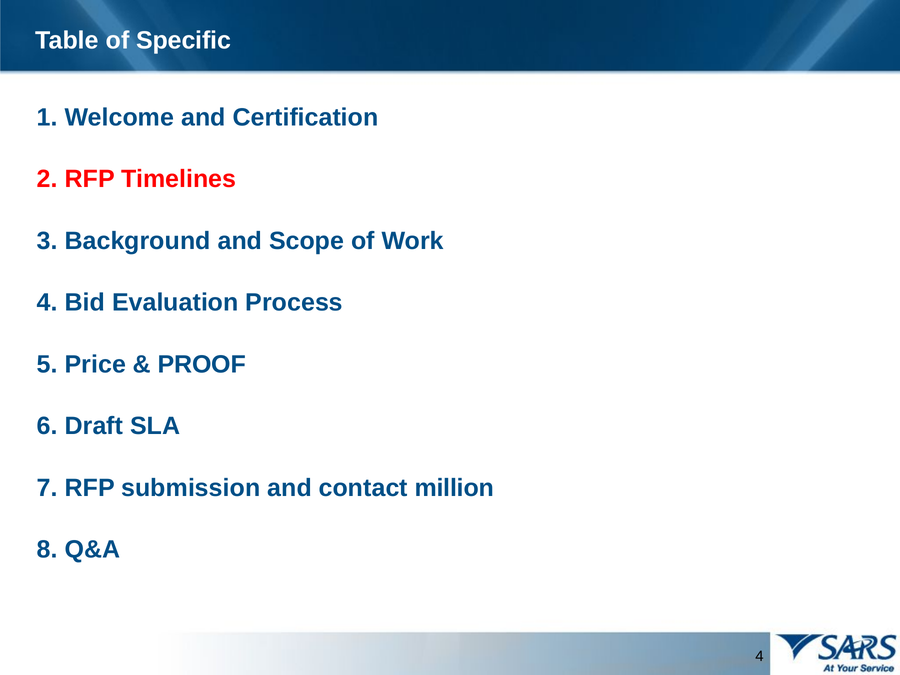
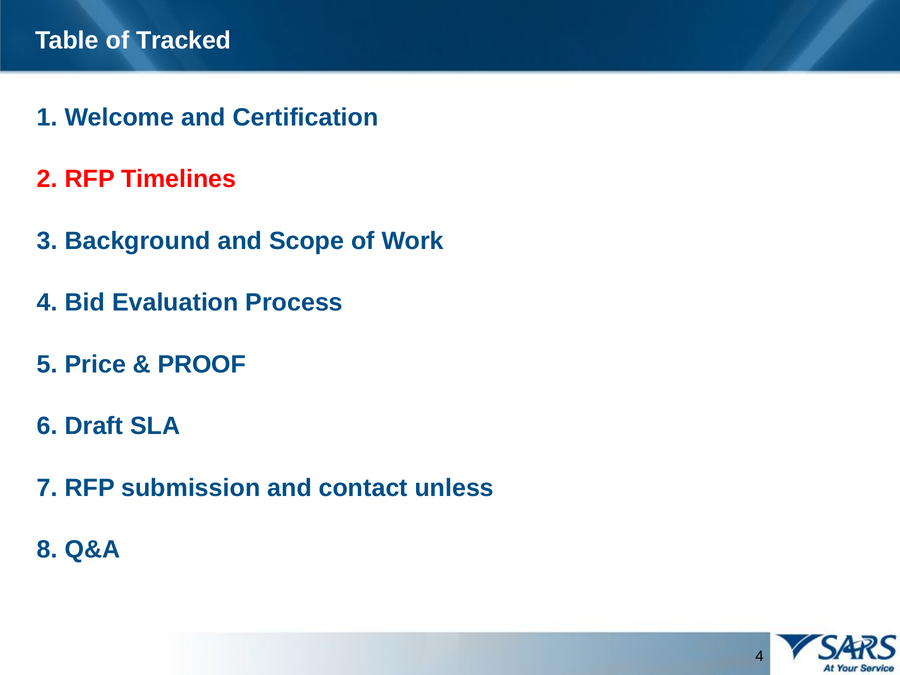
Specific: Specific -> Tracked
million: million -> unless
